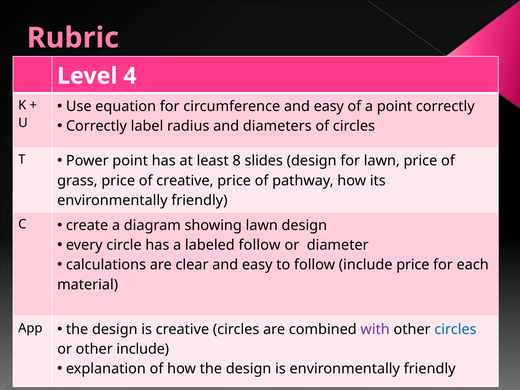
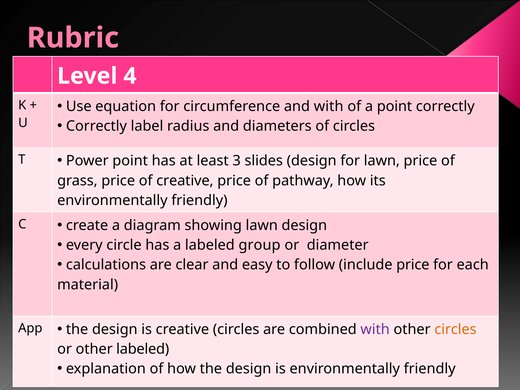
circumference and easy: easy -> with
8: 8 -> 3
labeled follow: follow -> group
circles at (455, 329) colour: blue -> orange
other include: include -> labeled
